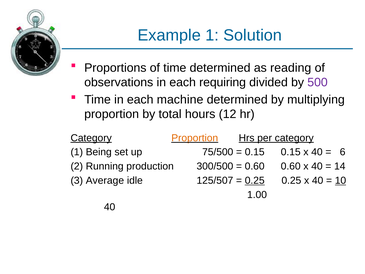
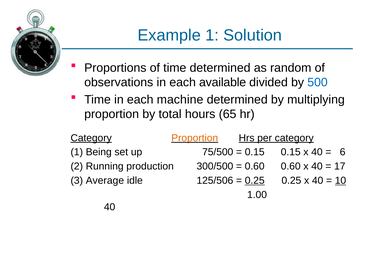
reading: reading -> random
requiring: requiring -> available
500 colour: purple -> blue
12: 12 -> 65
14: 14 -> 17
125/507: 125/507 -> 125/506
